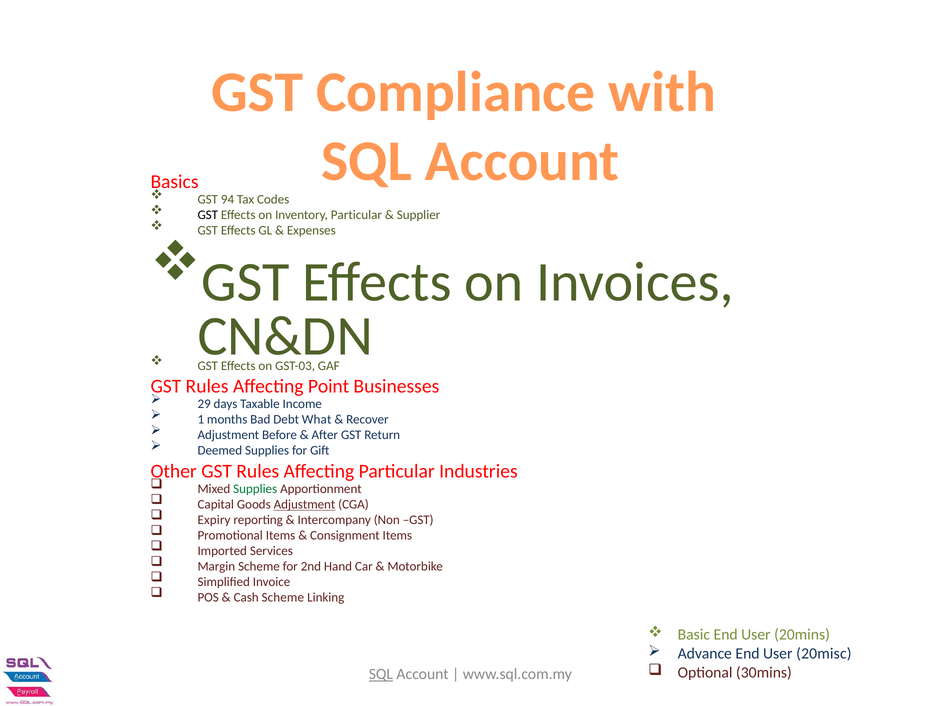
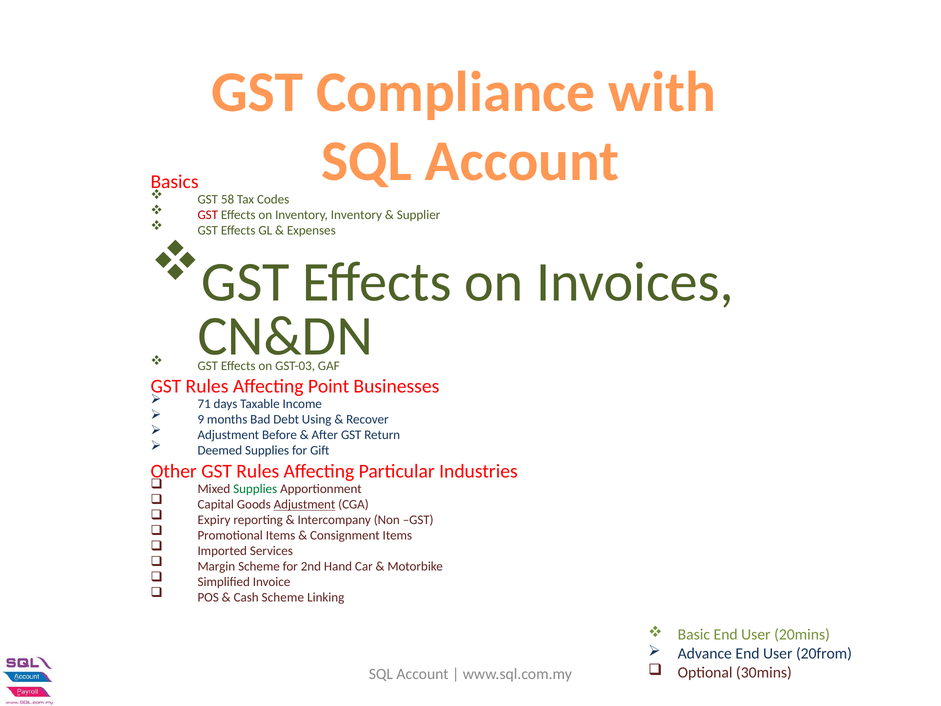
94: 94 -> 58
GST at (208, 215) colour: black -> red
Inventory Particular: Particular -> Inventory
29: 29 -> 71
1: 1 -> 9
What: What -> Using
20misc: 20misc -> 20from
SQL at (381, 674) underline: present -> none
